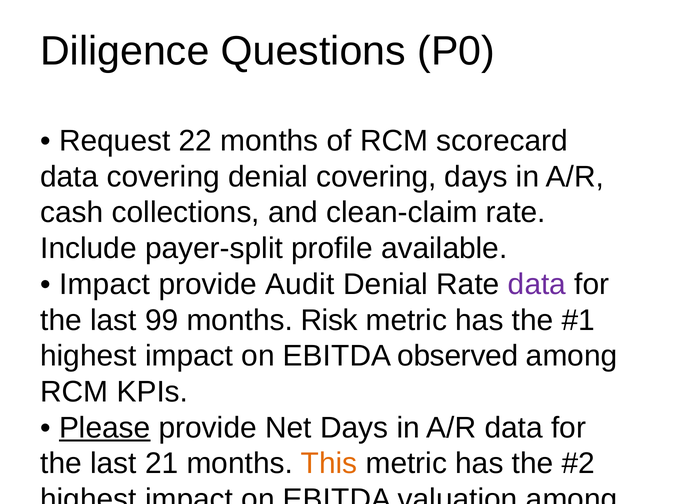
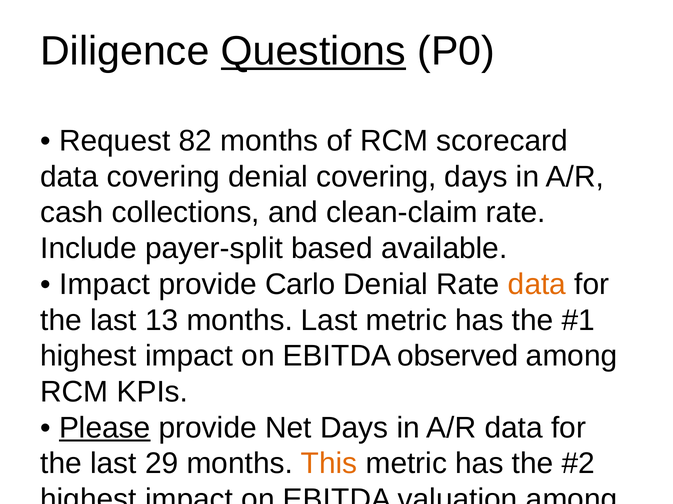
Questions underline: none -> present
22: 22 -> 82
profile: profile -> based
Audit: Audit -> Carlo
data at (537, 285) colour: purple -> orange
99: 99 -> 13
months Risk: Risk -> Last
21: 21 -> 29
